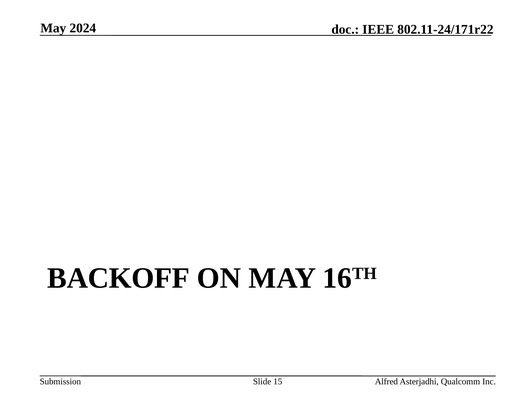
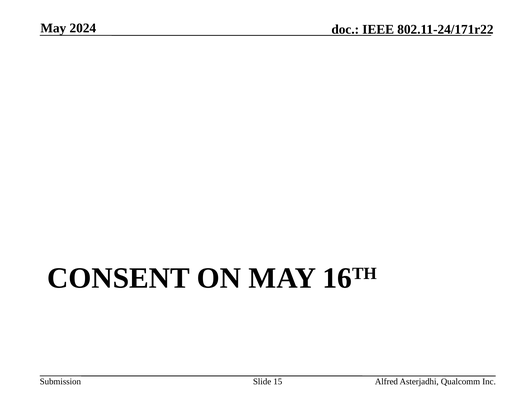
BACKOFF: BACKOFF -> CONSENT
